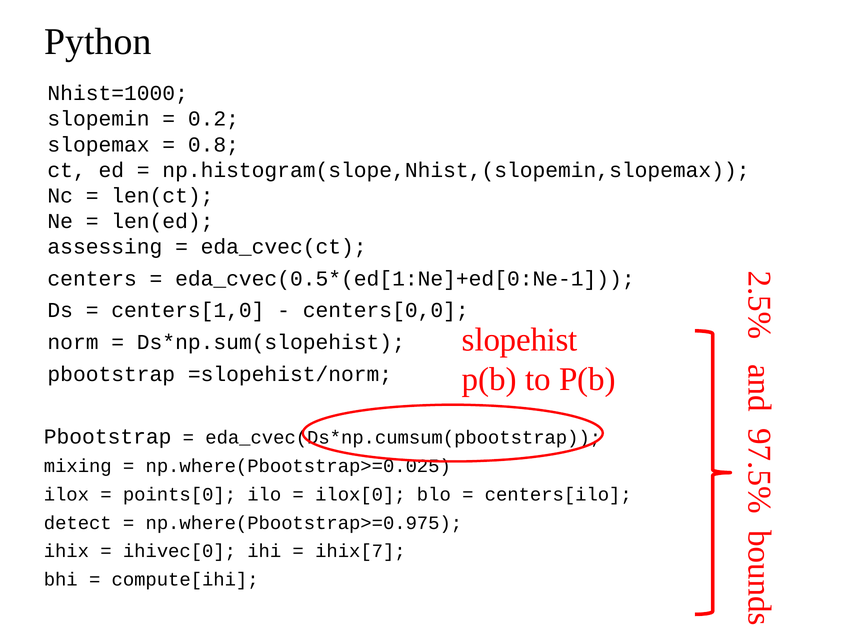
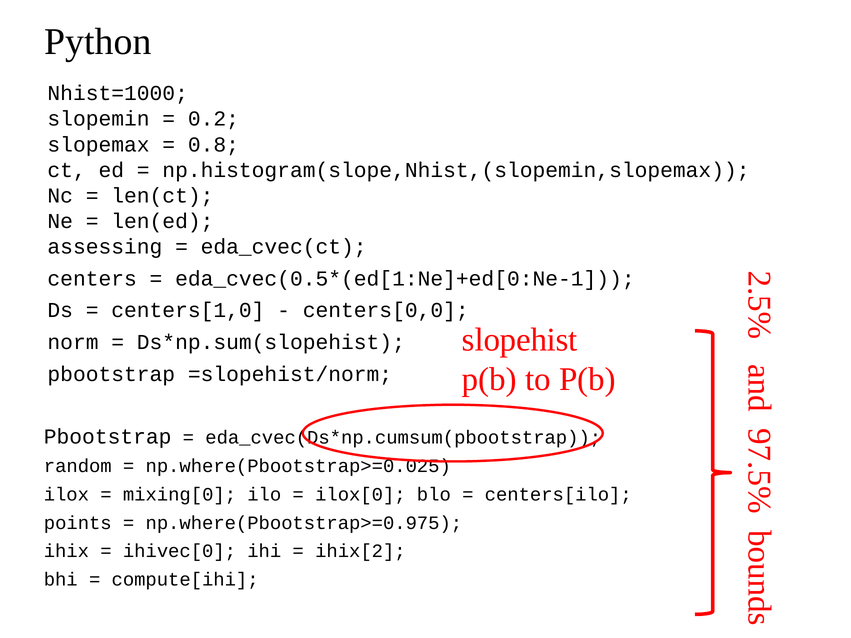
mixing: mixing -> random
points[0: points[0 -> mixing[0
detect: detect -> points
ihix[7: ihix[7 -> ihix[2
